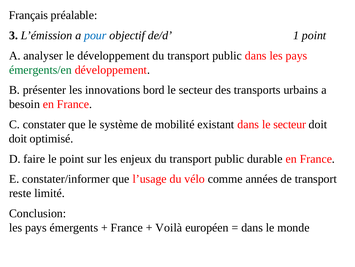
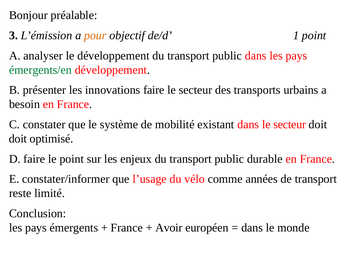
Français: Français -> Bonjour
pour colour: blue -> orange
innovations bord: bord -> faire
Voilà: Voilà -> Avoir
